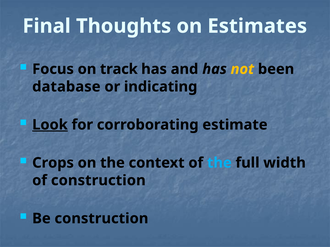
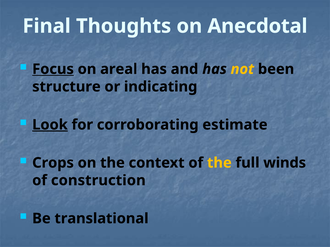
Estimates: Estimates -> Anecdotal
Focus underline: none -> present
track: track -> areal
database: database -> structure
the at (219, 163) colour: light blue -> yellow
width: width -> winds
Be construction: construction -> translational
